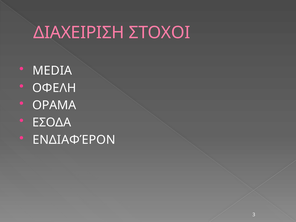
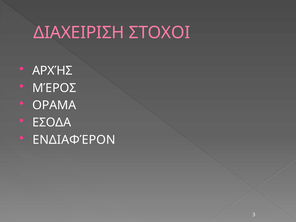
MEDIA: MEDIA -> ΑΡΧΉΣ
ΟΦΕΛΗ: ΟΦΕΛΗ -> ΜΈΡΟΣ
